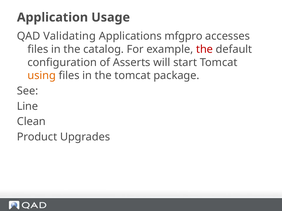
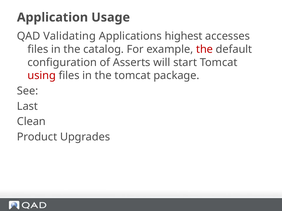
mfgpro: mfgpro -> highest
using colour: orange -> red
Line: Line -> Last
